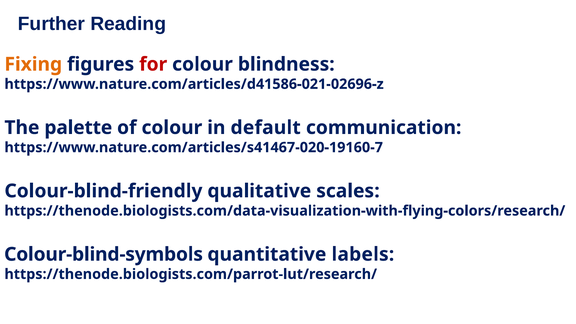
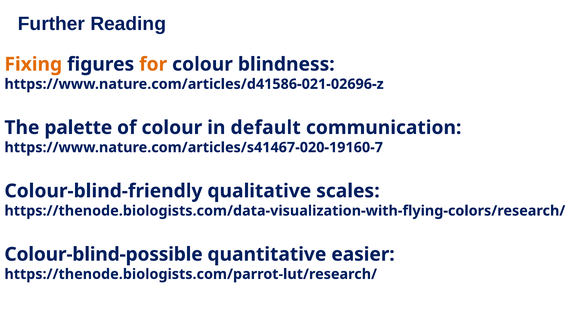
for colour: red -> orange
Colour-blind-symbols: Colour-blind-symbols -> Colour-blind-possible
labels: labels -> easier
